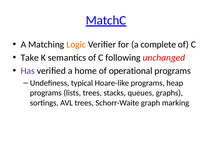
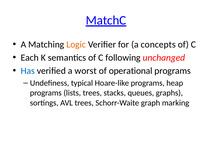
complete: complete -> concepts
Take: Take -> Each
Has colour: purple -> blue
home: home -> worst
